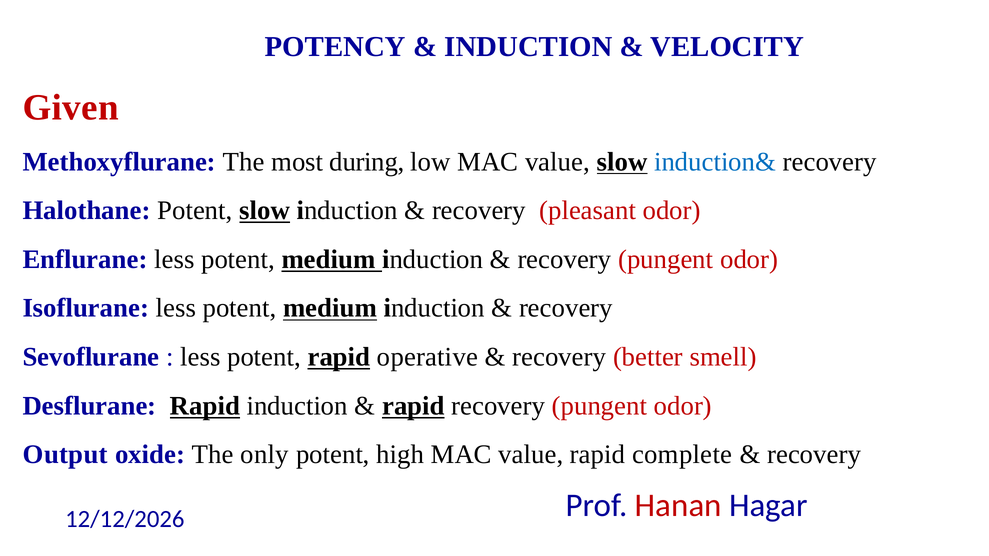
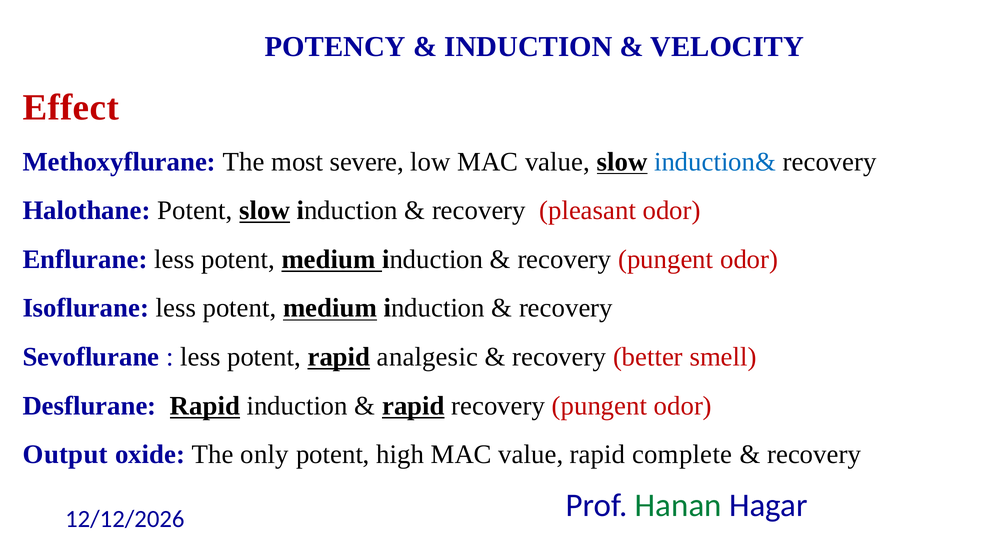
Given: Given -> Effect
during: during -> severe
operative: operative -> analgesic
Hanan colour: red -> green
